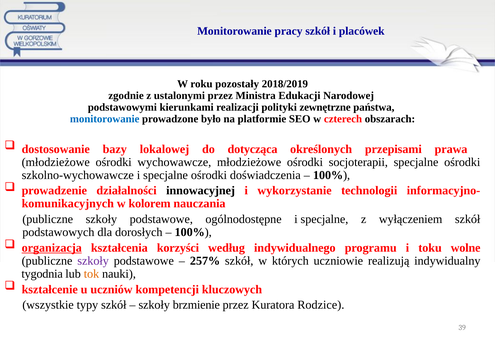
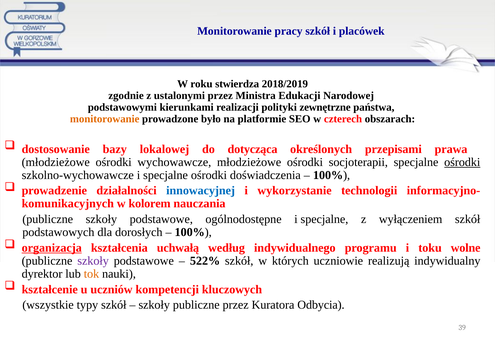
pozostały: pozostały -> stwierdza
monitorowanie at (105, 119) colour: blue -> orange
ośrodki at (462, 162) underline: none -> present
innowacyjnej colour: black -> blue
korzyści: korzyści -> uchwałą
257%: 257% -> 522%
tygodnia: tygodnia -> dyrektor
szkoły brzmienie: brzmienie -> publiczne
Rodzice: Rodzice -> Odbycia
